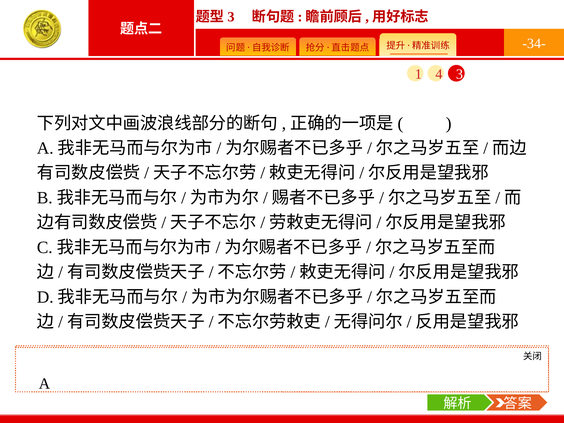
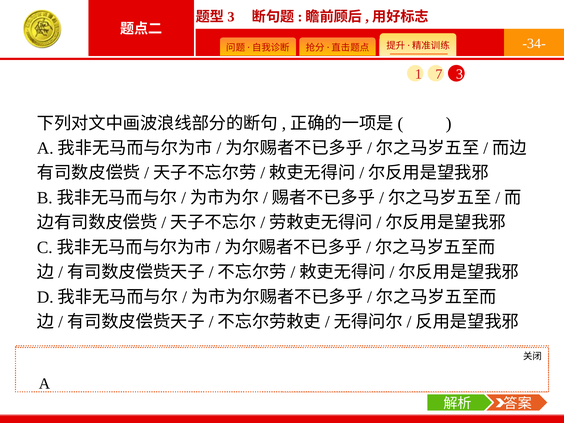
4: 4 -> 7
